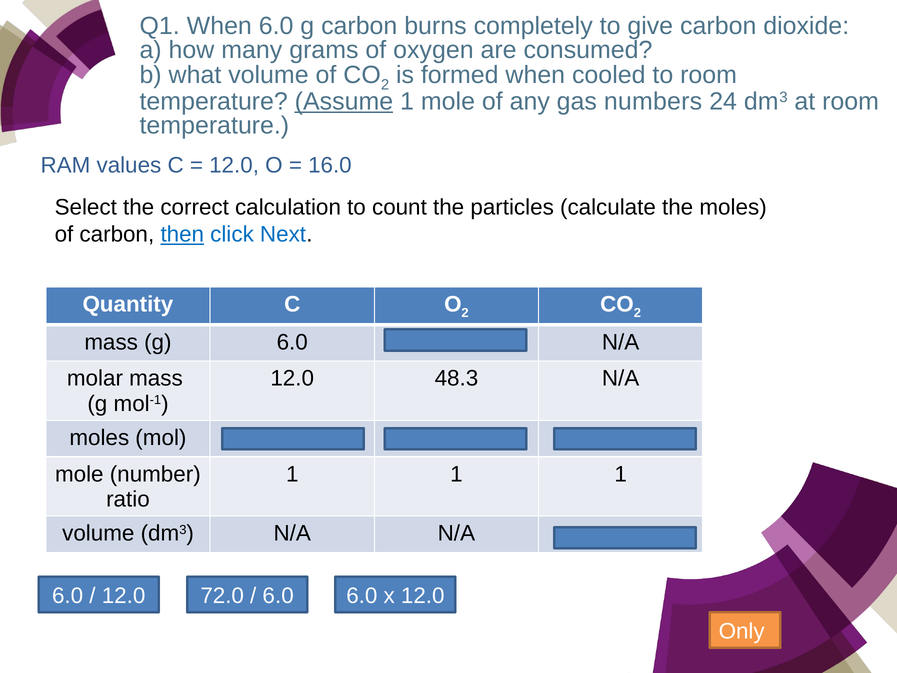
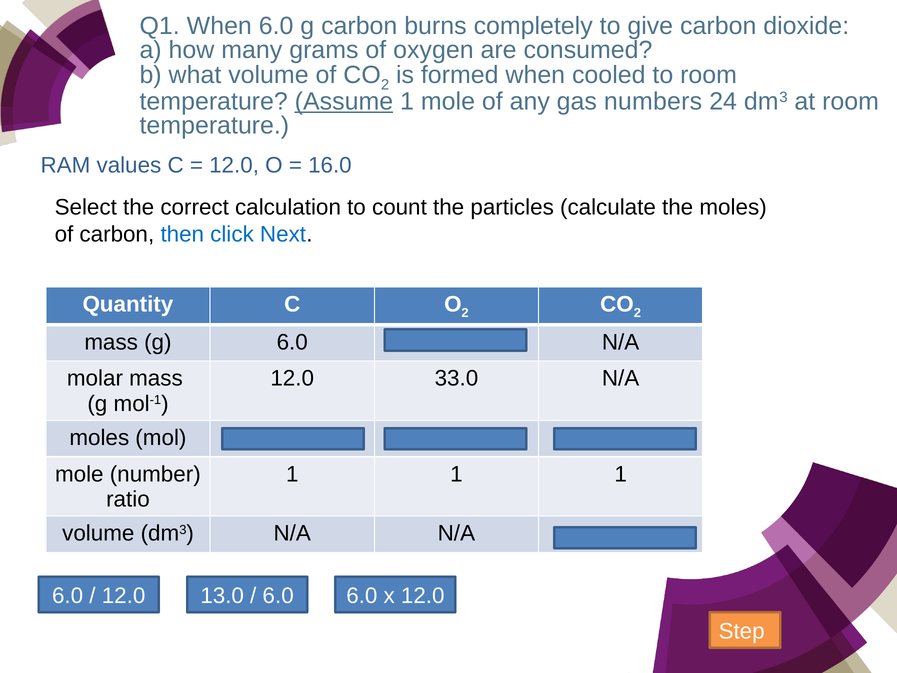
then underline: present -> none
48.3: 48.3 -> 33.0
72.0: 72.0 -> 13.0
Only: Only -> Step
